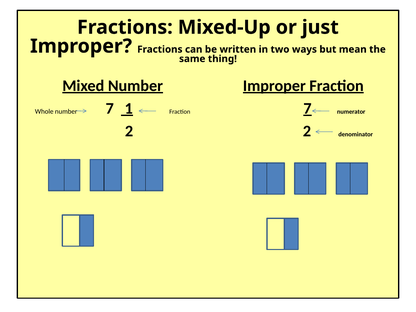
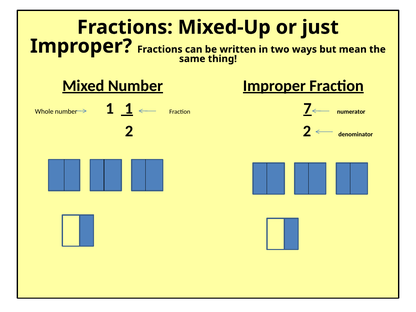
number 7: 7 -> 1
